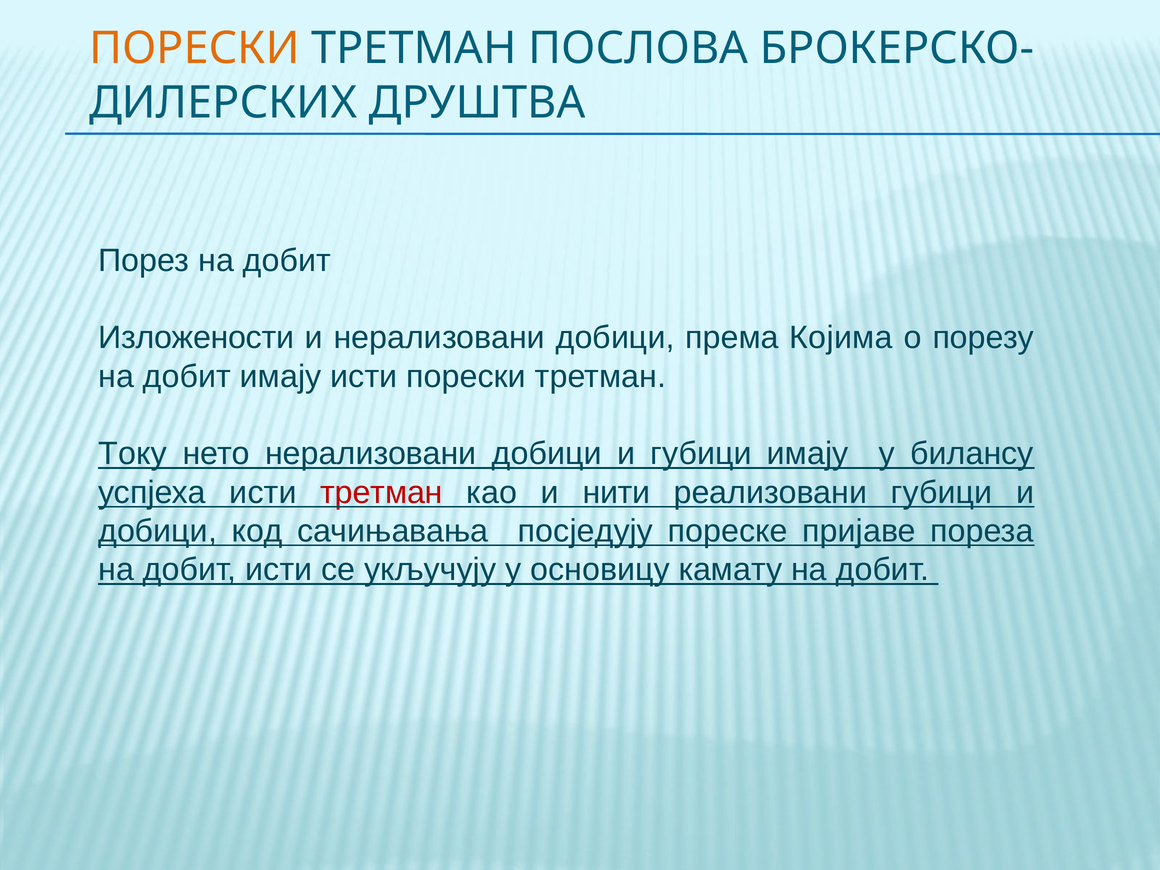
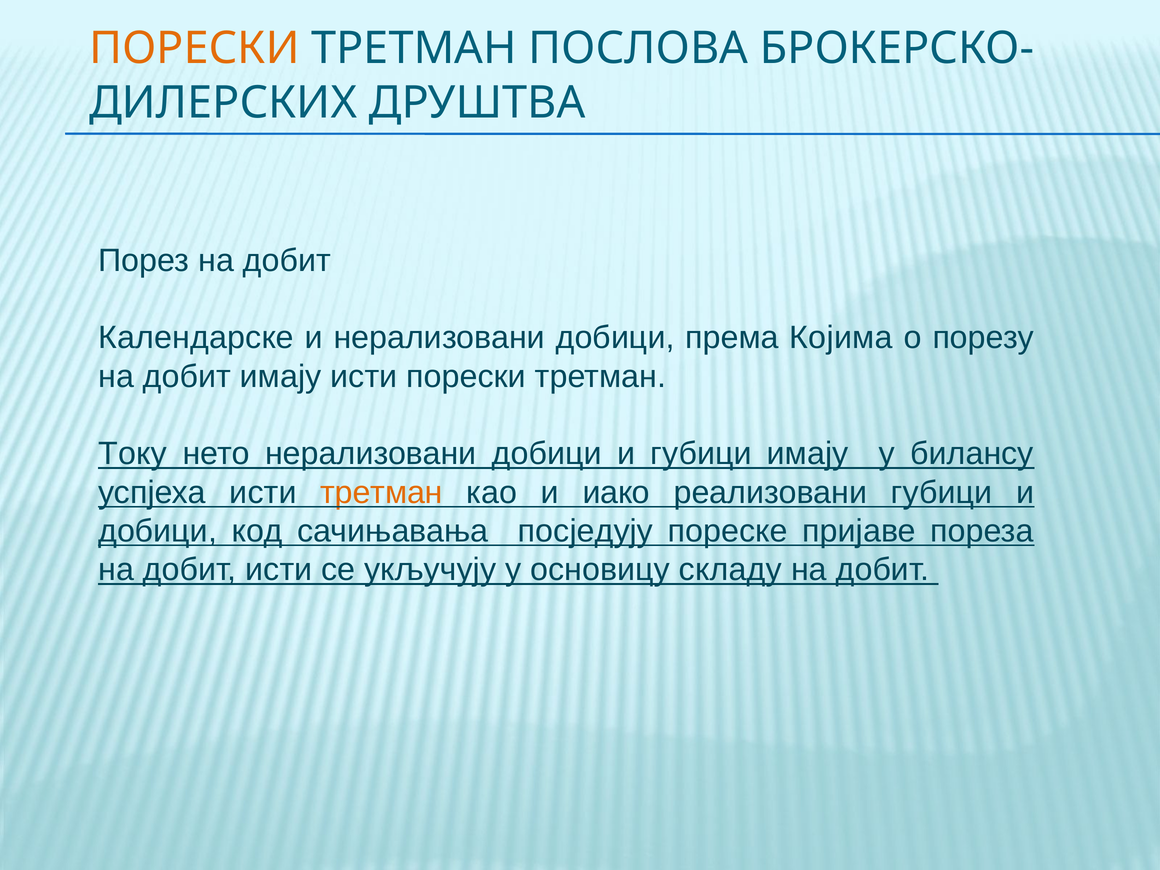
Изложености: Изложености -> Календарске
третман at (381, 492) colour: red -> orange
нити: нити -> иако
камату: камату -> складу
